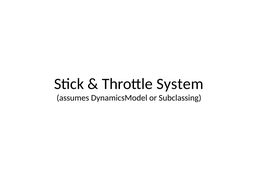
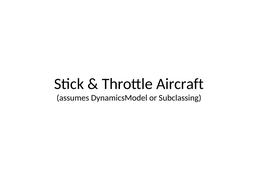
System: System -> Aircraft
